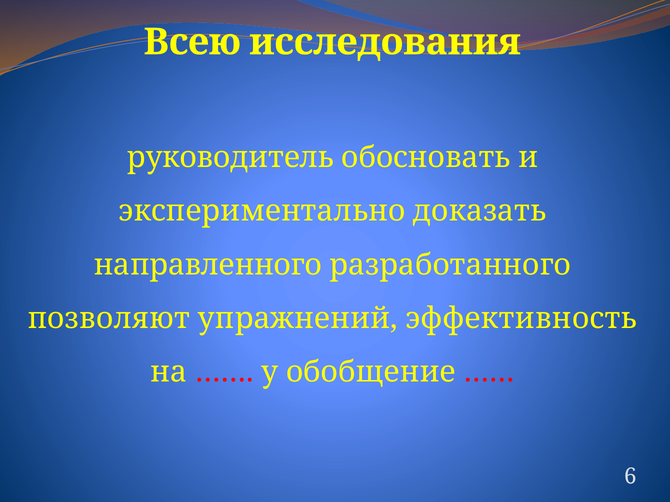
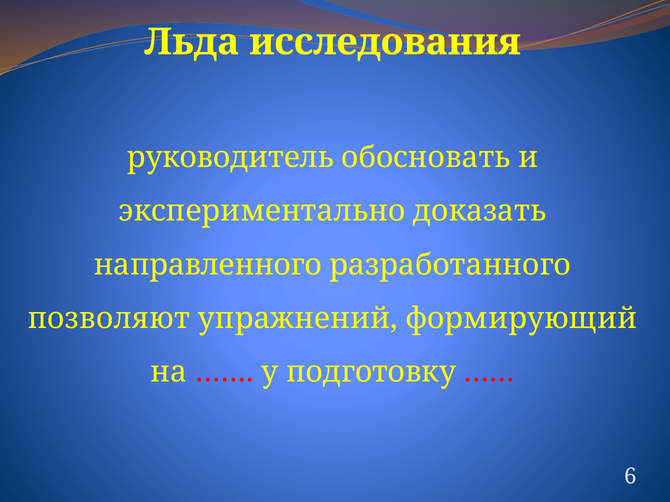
Всею: Всею -> Льда
эффективность: эффективность -> формирующий
обобщение: обобщение -> подготовку
